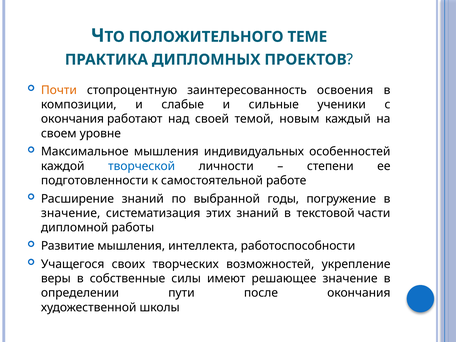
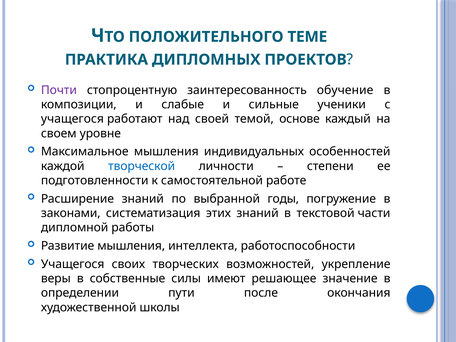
Почти colour: orange -> purple
освоения: освоения -> обучение
окончания at (72, 119): окончания -> учащегося
новым: новым -> основе
значение at (71, 213): значение -> законами
